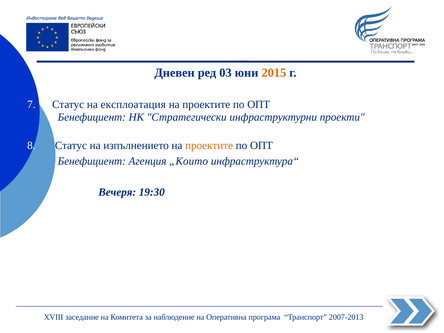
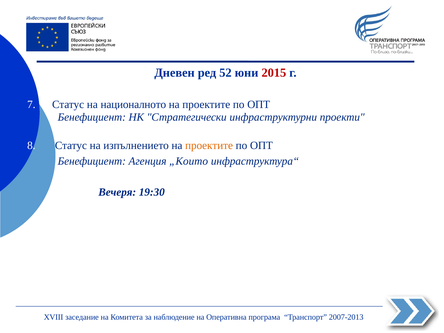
03: 03 -> 52
2015 colour: orange -> red
експлоатация: експлоатация -> националното
